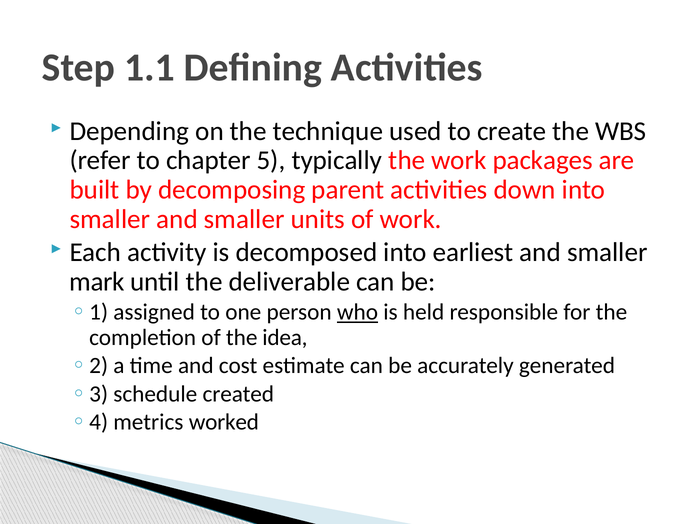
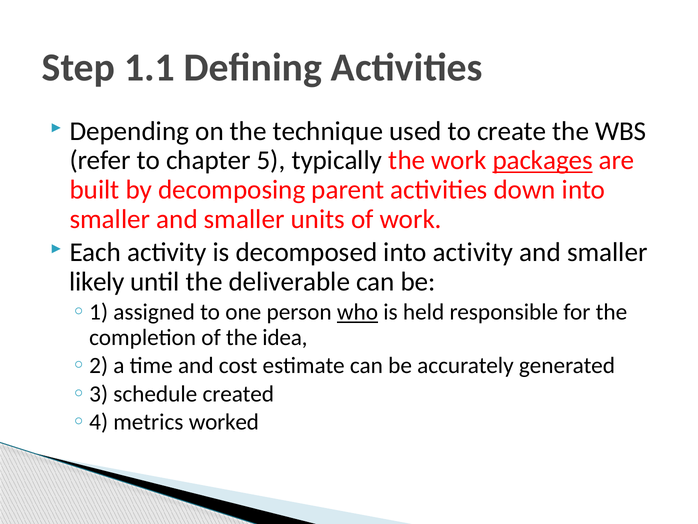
packages underline: none -> present
into earliest: earliest -> activity
mark: mark -> likely
